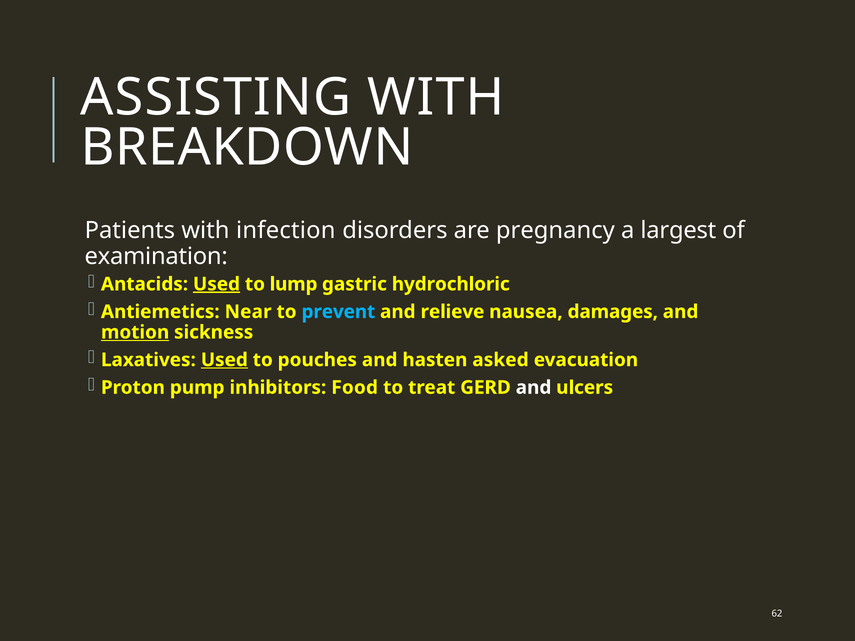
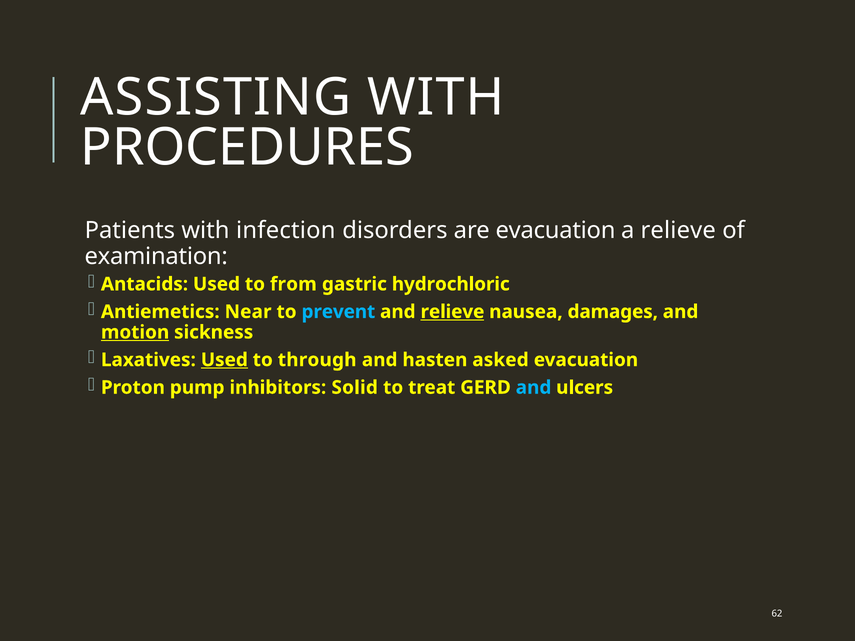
BREAKDOWN: BREAKDOWN -> PROCEDURES
are pregnancy: pregnancy -> evacuation
a largest: largest -> relieve
Used at (217, 284) underline: present -> none
lump: lump -> from
relieve at (452, 312) underline: none -> present
pouches: pouches -> through
Food: Food -> Solid
and at (534, 388) colour: white -> light blue
